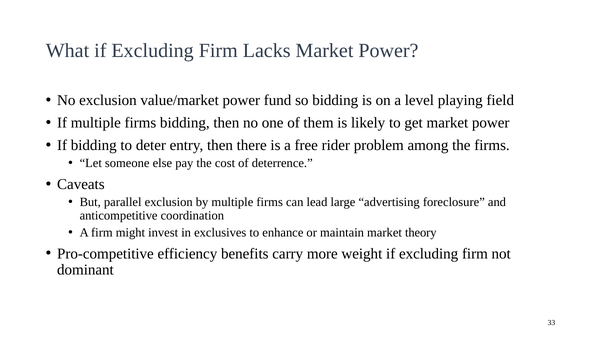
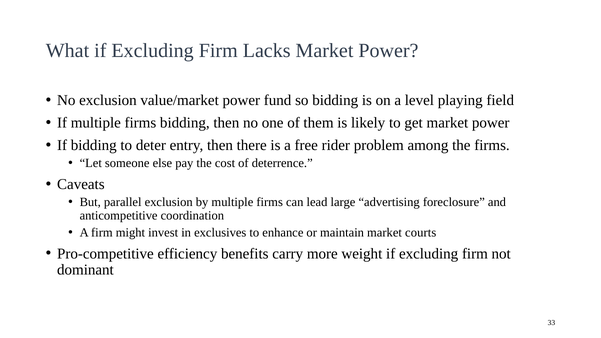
theory: theory -> courts
